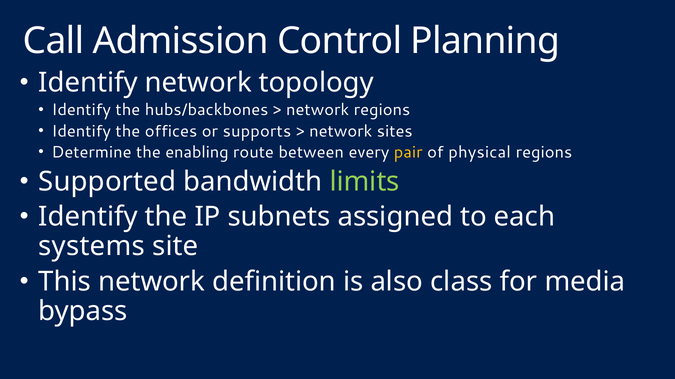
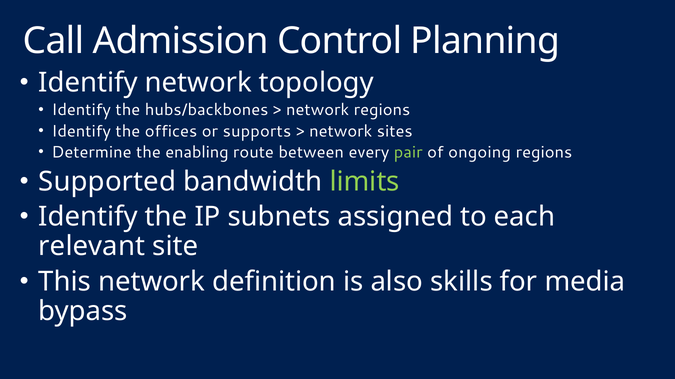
pair colour: yellow -> light green
physical: physical -> ongoing
systems: systems -> relevant
class: class -> skills
